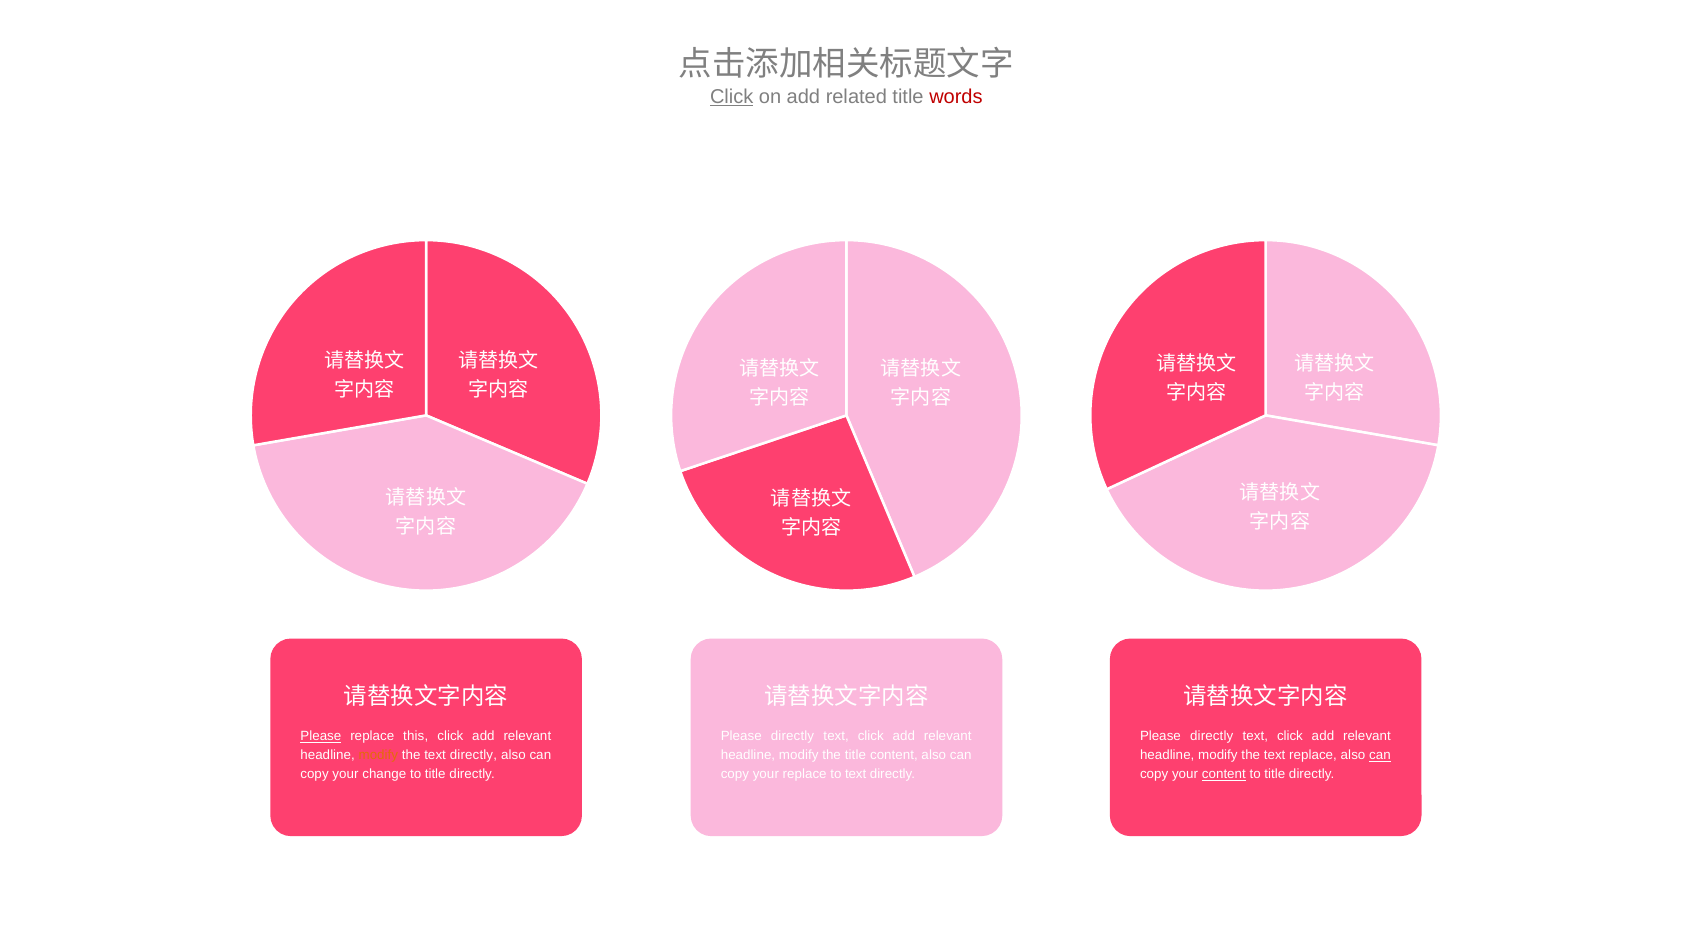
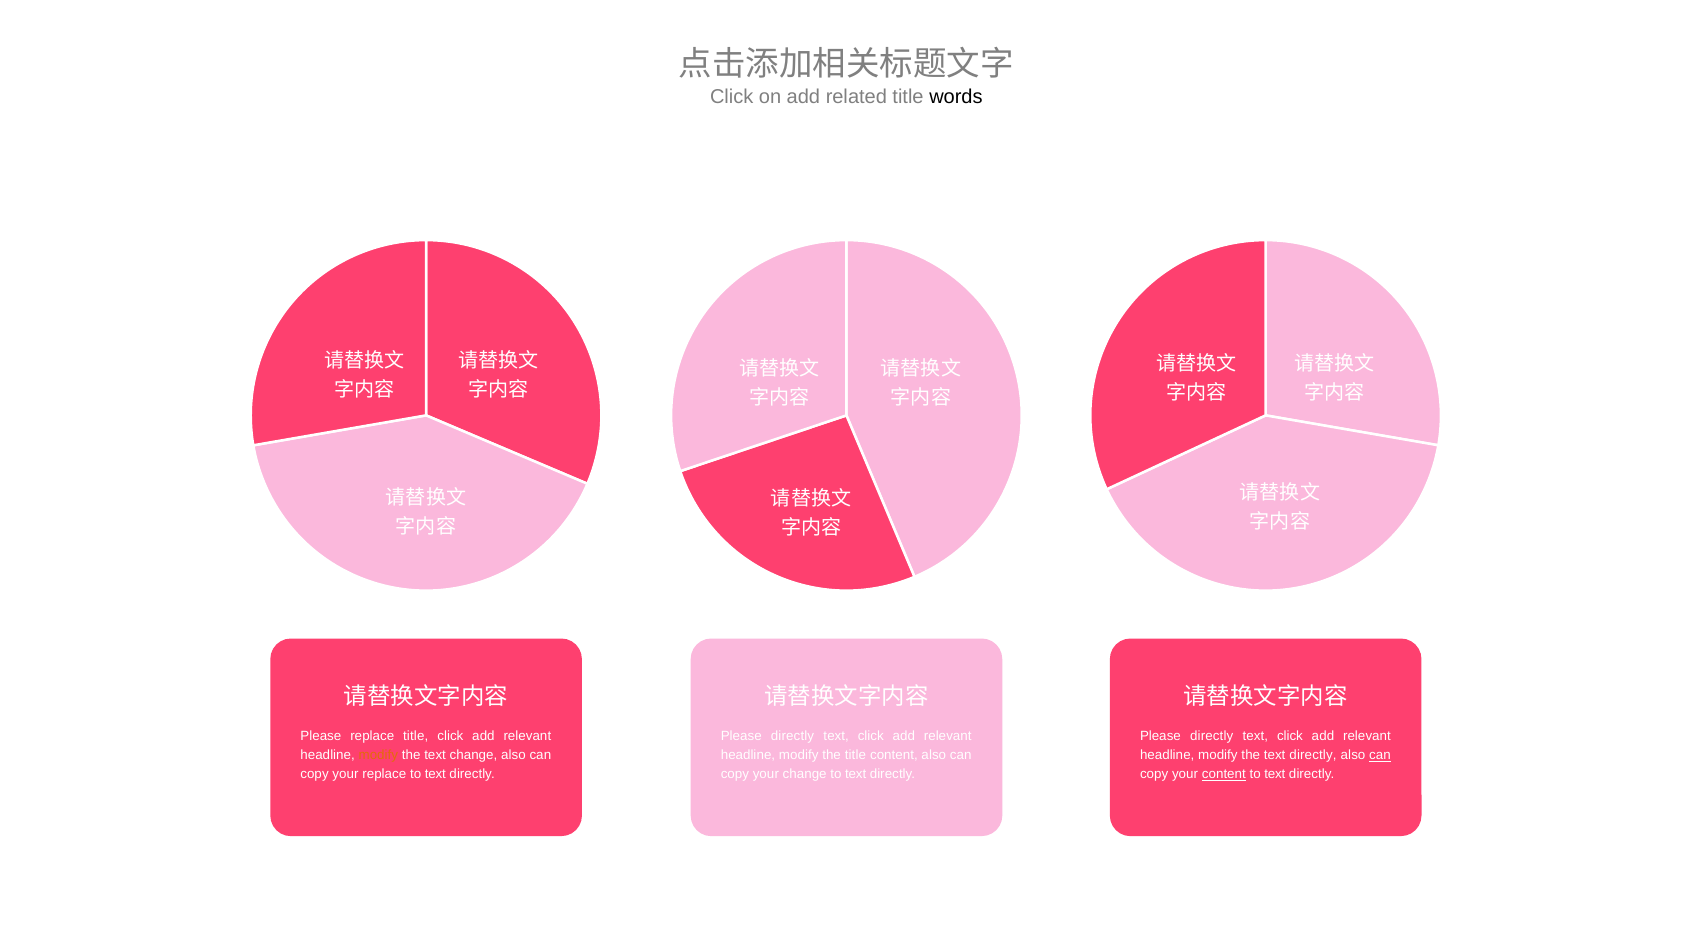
Click at (732, 97) underline: present -> none
words colour: red -> black
Please at (321, 736) underline: present -> none
replace this: this -> title
the text directly: directly -> change
the text replace: replace -> directly
your change: change -> replace
title at (435, 775): title -> text
your replace: replace -> change
title at (1275, 775): title -> text
